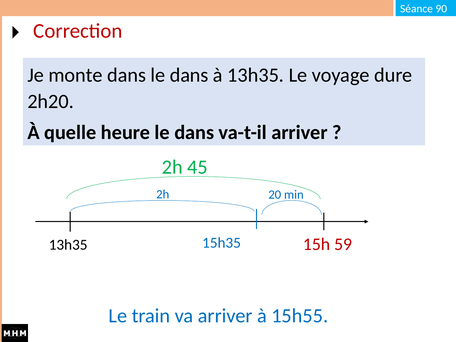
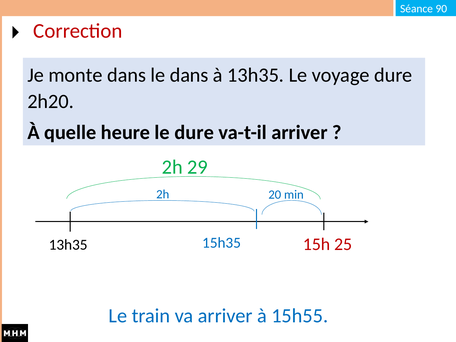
heure le dans: dans -> dure
45: 45 -> 29
59: 59 -> 25
